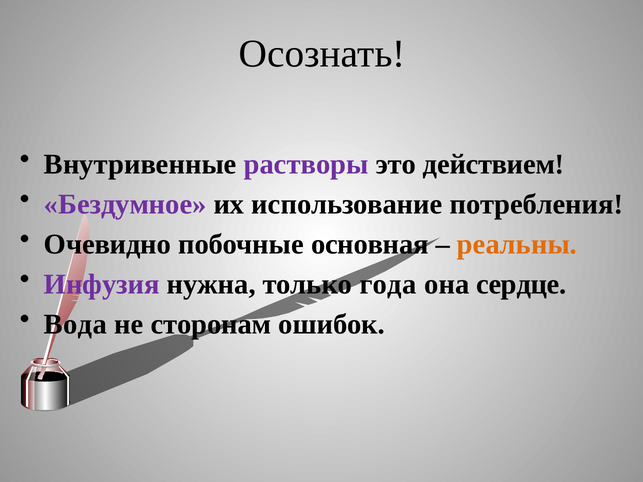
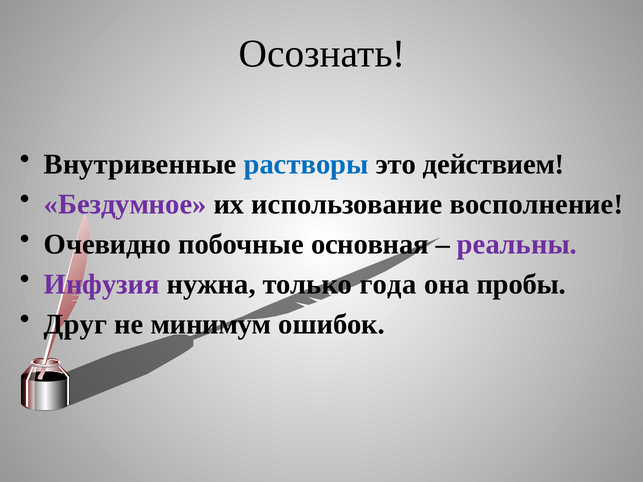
растворы colour: purple -> blue
потребления: потребления -> восполнение
реальны colour: orange -> purple
сердце: сердце -> пробы
Вода: Вода -> Друг
сторонам: сторонам -> минимум
